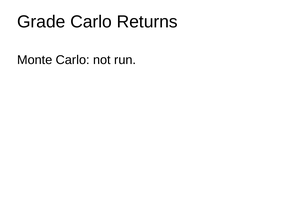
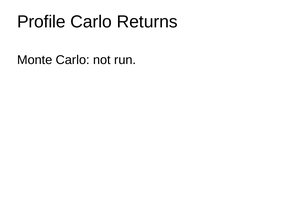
Grade: Grade -> Profile
